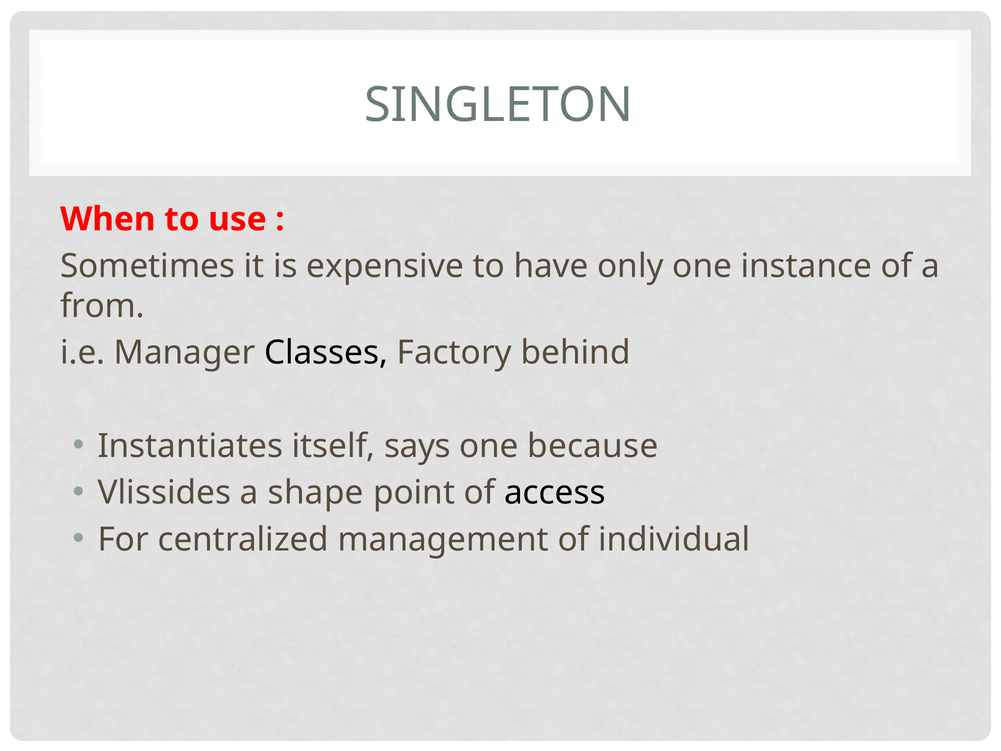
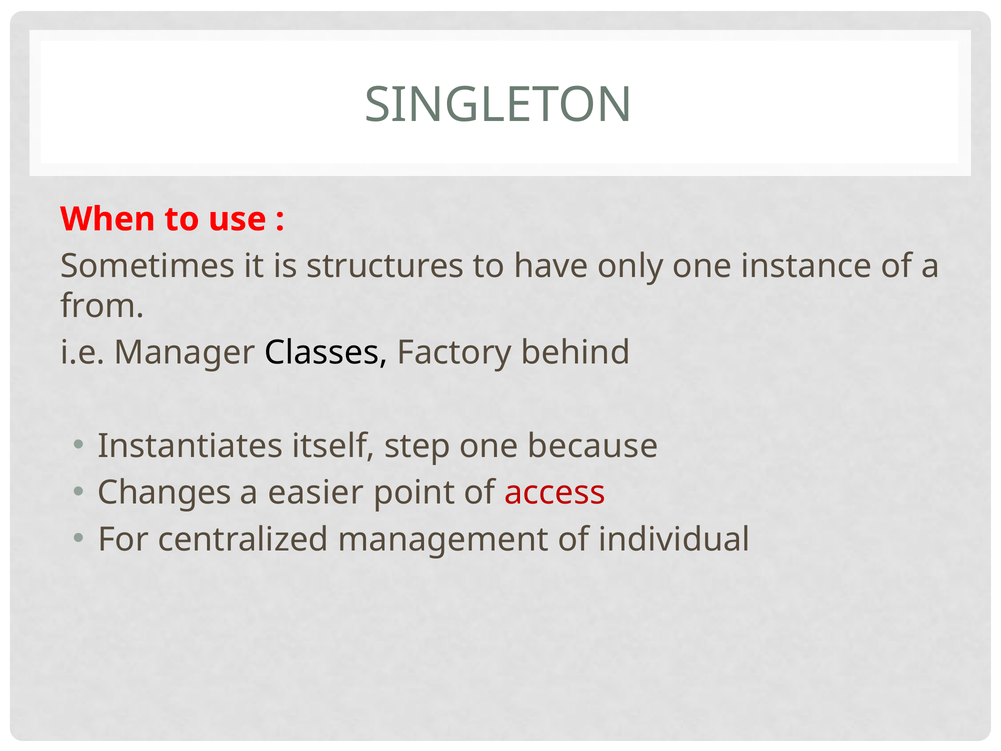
expensive: expensive -> structures
says: says -> step
Vlissides: Vlissides -> Changes
shape: shape -> easier
access colour: black -> red
